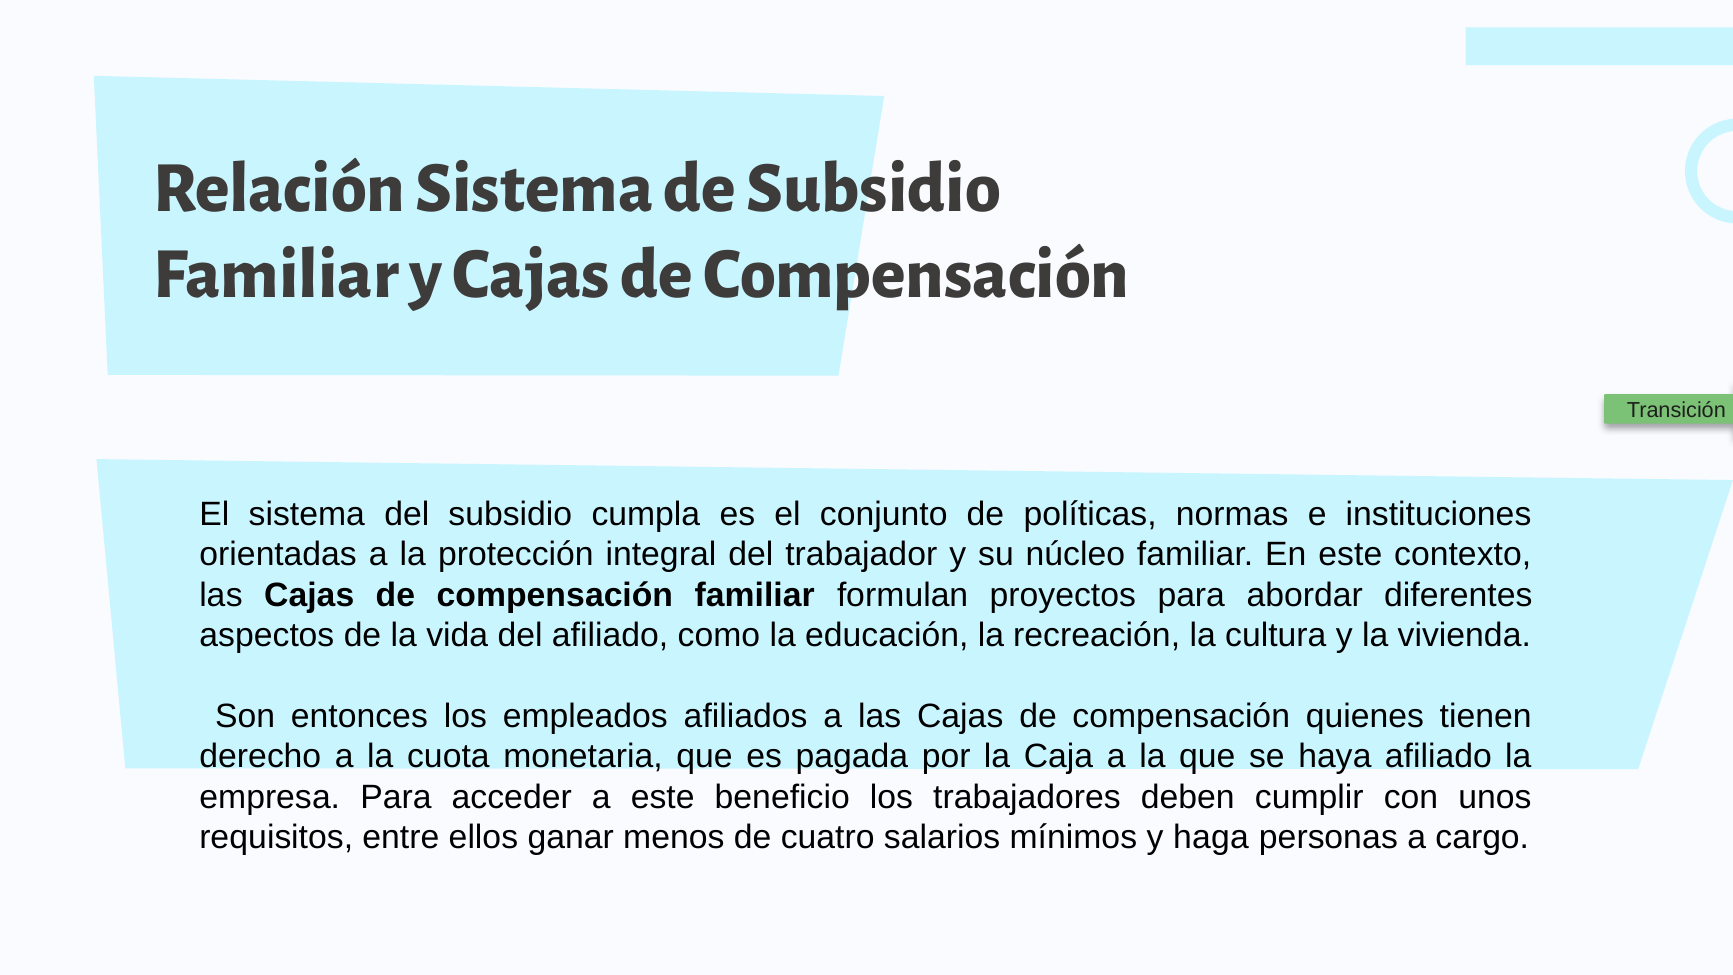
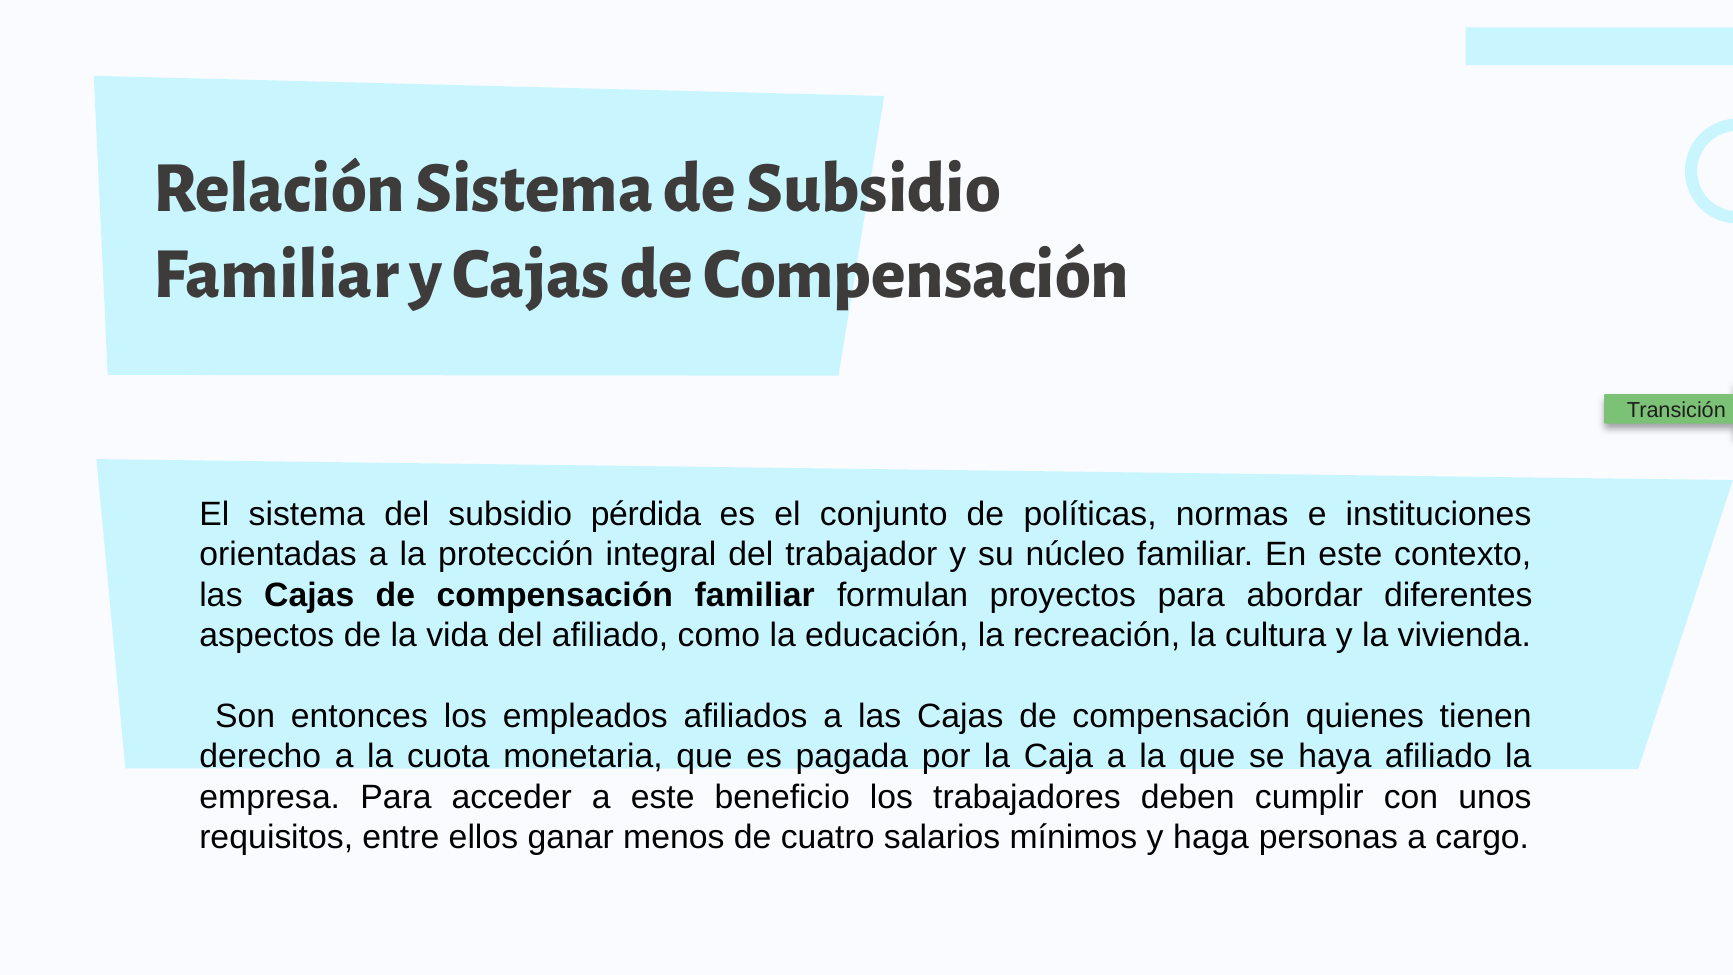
cumpla: cumpla -> pérdida
